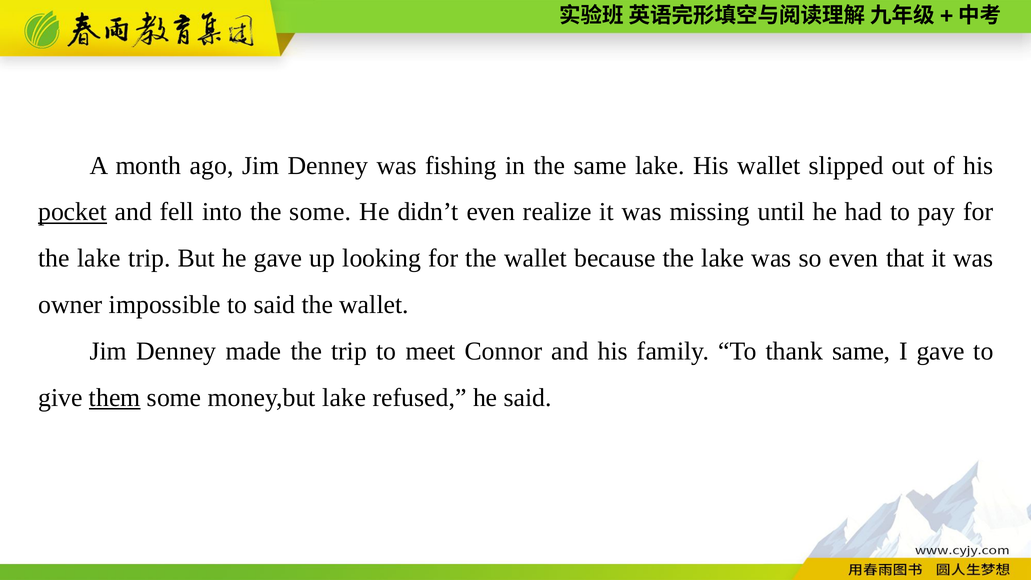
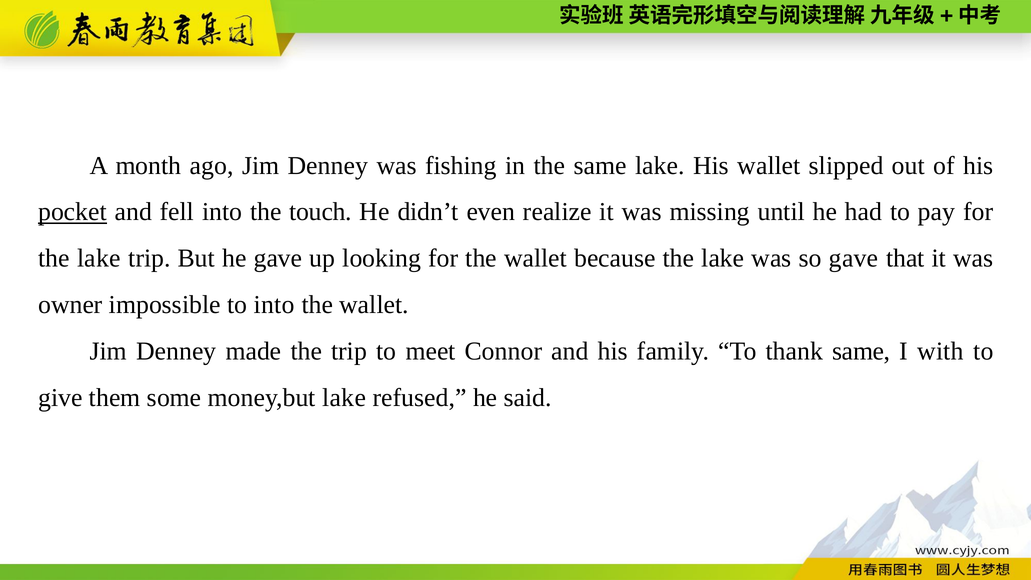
the some: some -> touch
so even: even -> gave
to said: said -> into
I gave: gave -> with
them underline: present -> none
